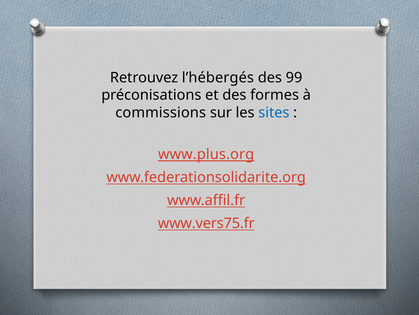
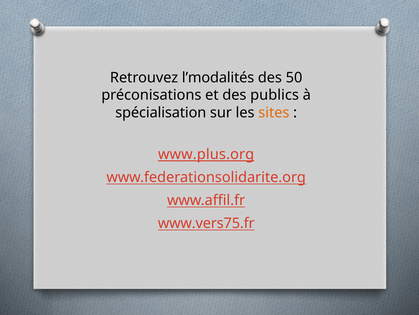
l’hébergés: l’hébergés -> l’modalités
99: 99 -> 50
formes: formes -> publics
commissions: commissions -> spécialisation
sites colour: blue -> orange
